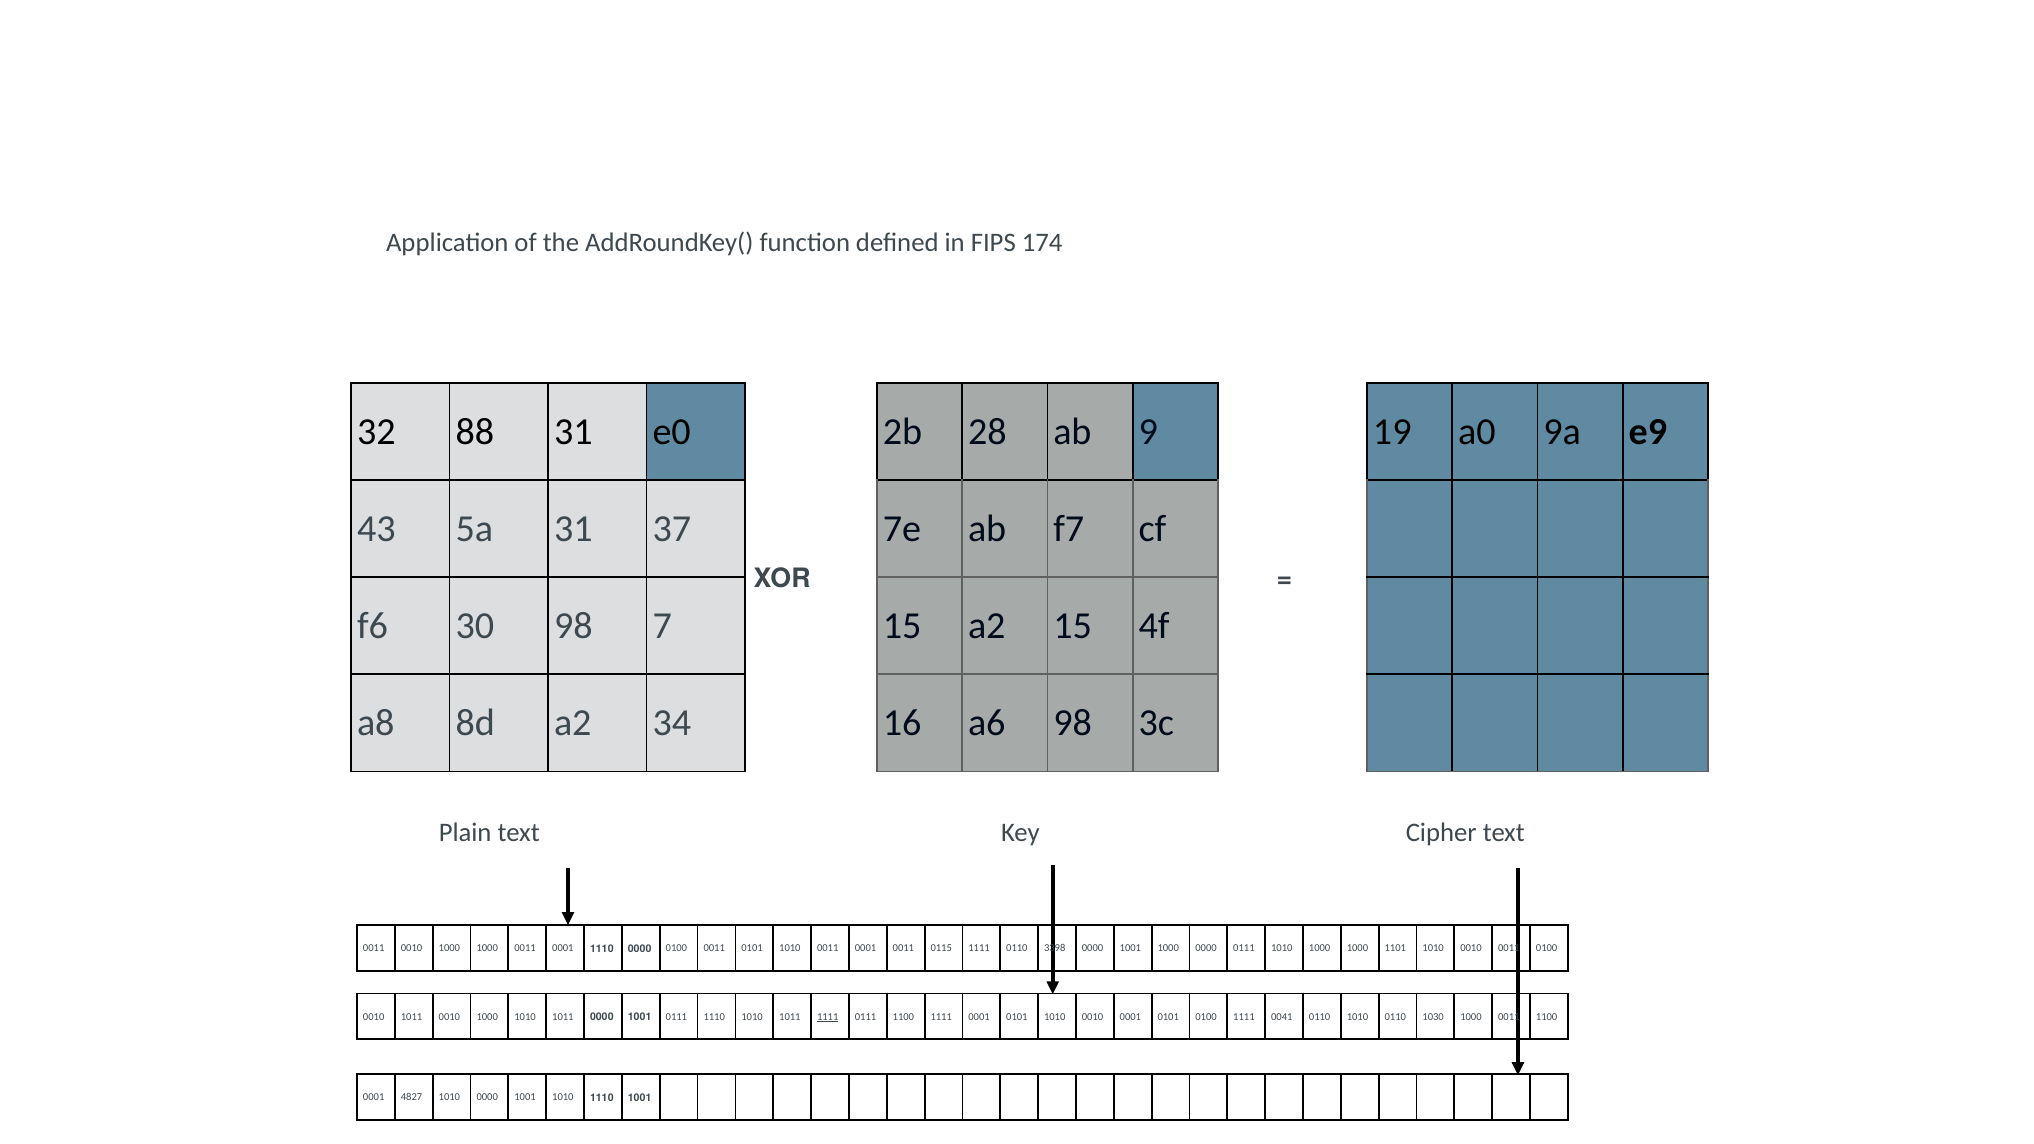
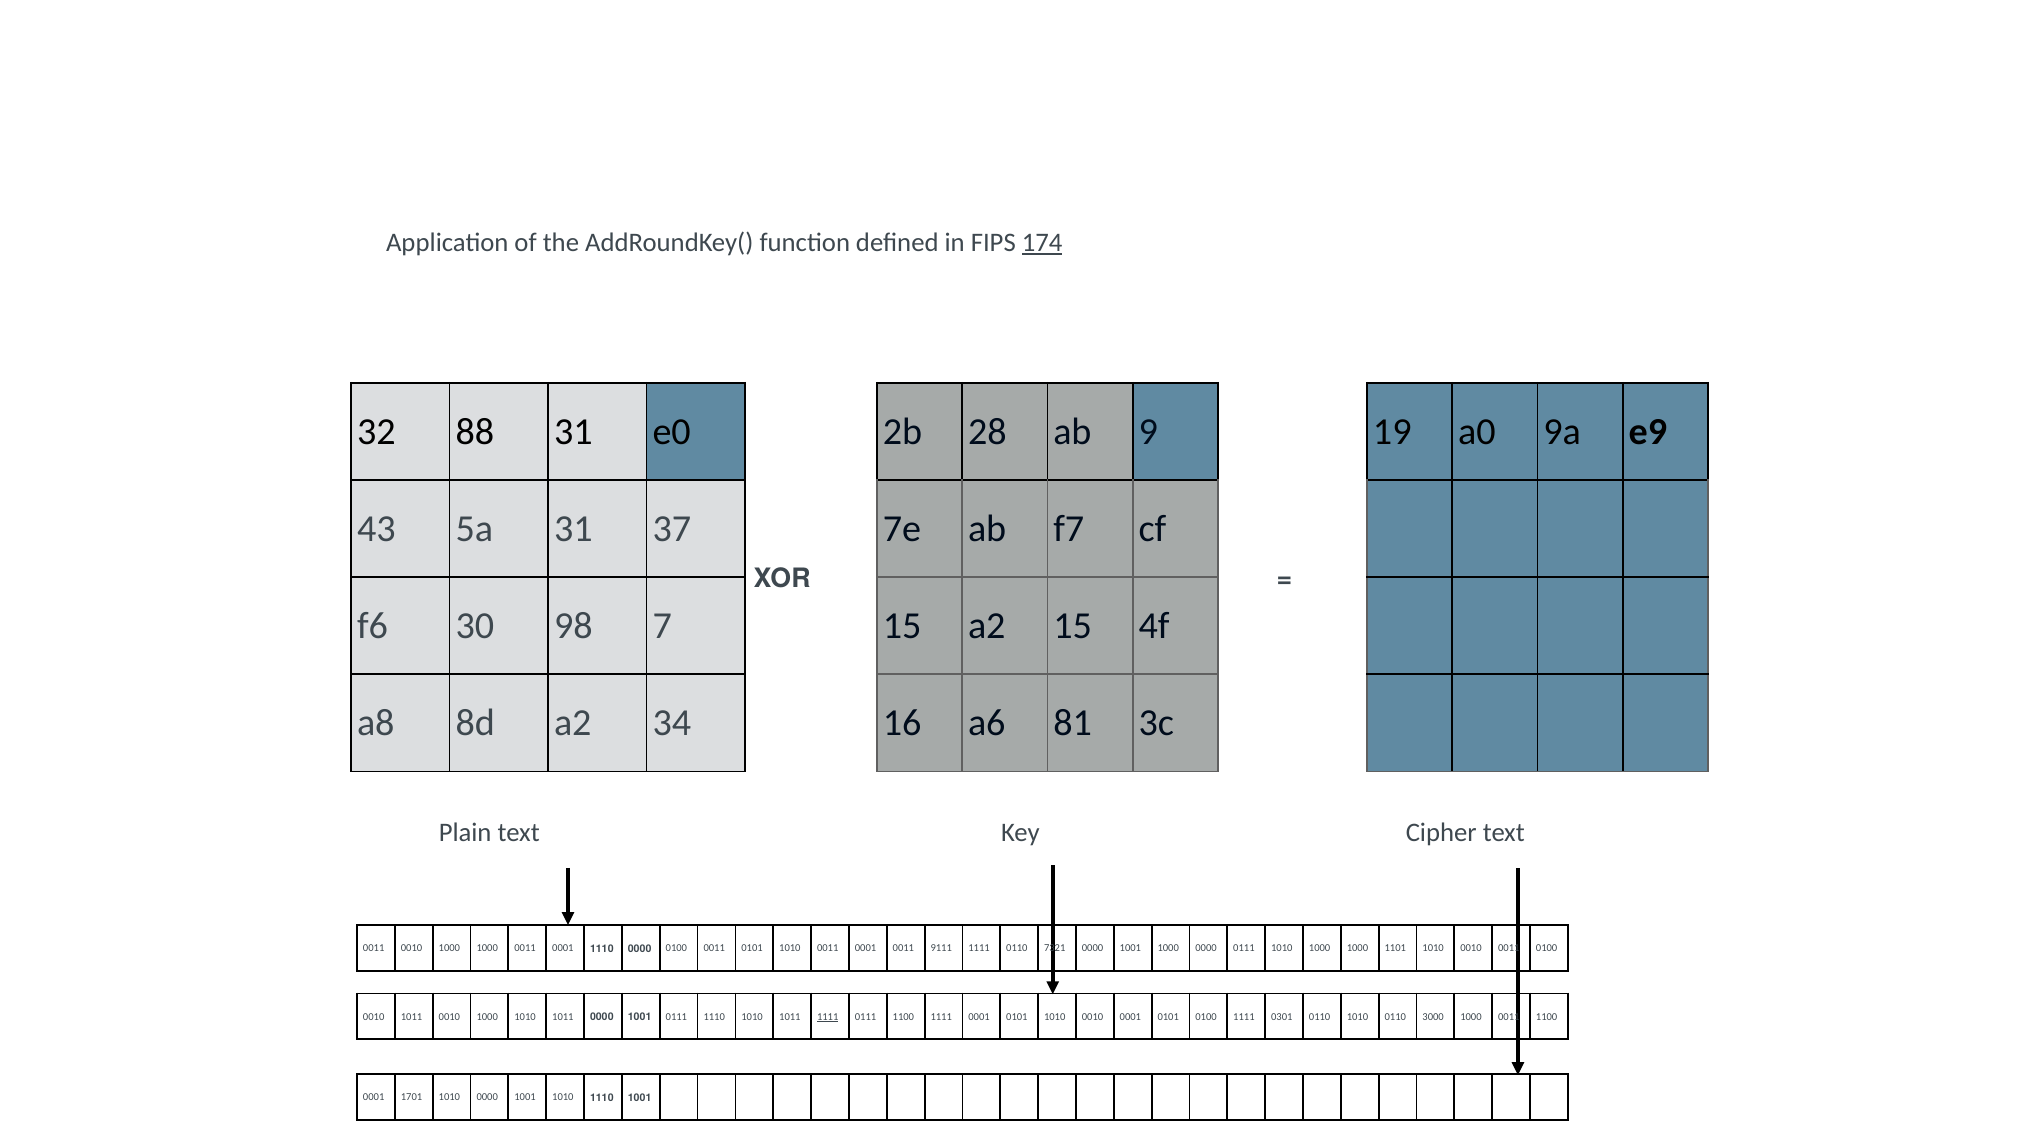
174 underline: none -> present
a6 98: 98 -> 81
0115: 0115 -> 9111
3398: 3398 -> 7321
0041: 0041 -> 0301
1030: 1030 -> 3000
4827: 4827 -> 1701
